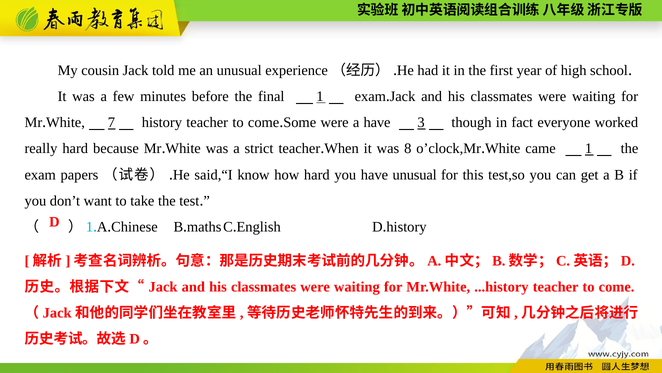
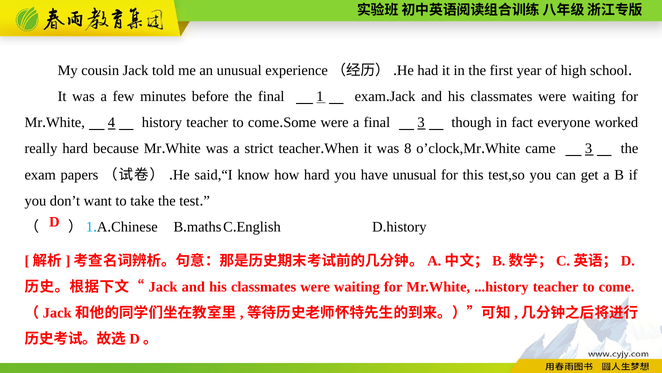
7: 7 -> 4
a have: have -> final
came 1: 1 -> 3
